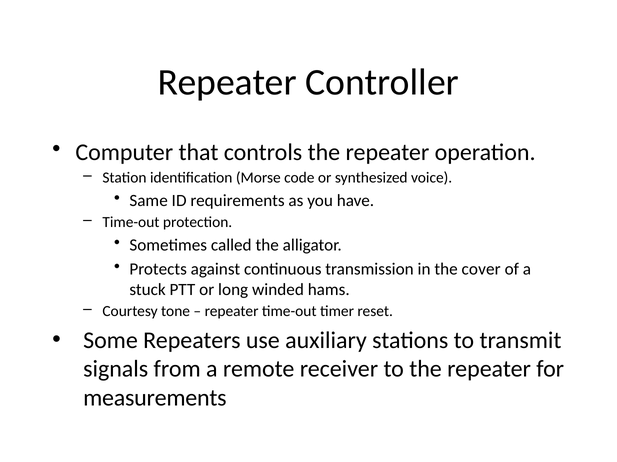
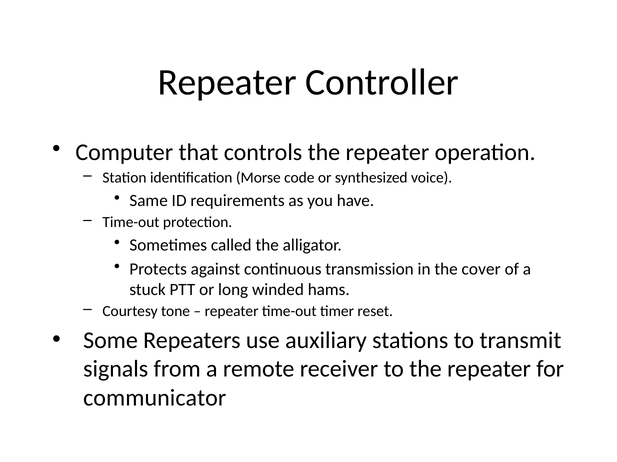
measurements: measurements -> communicator
